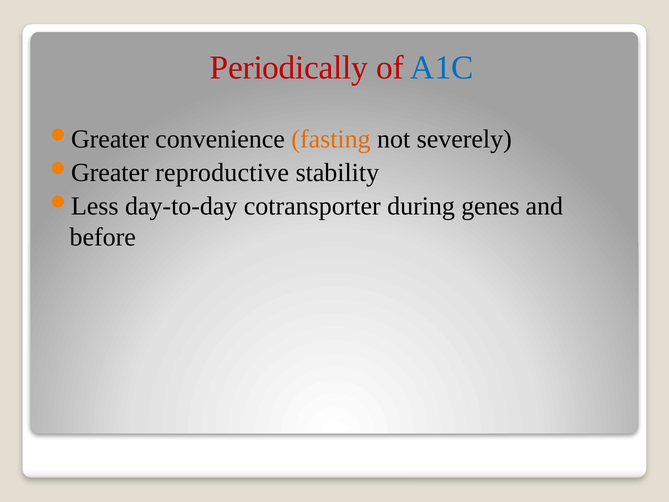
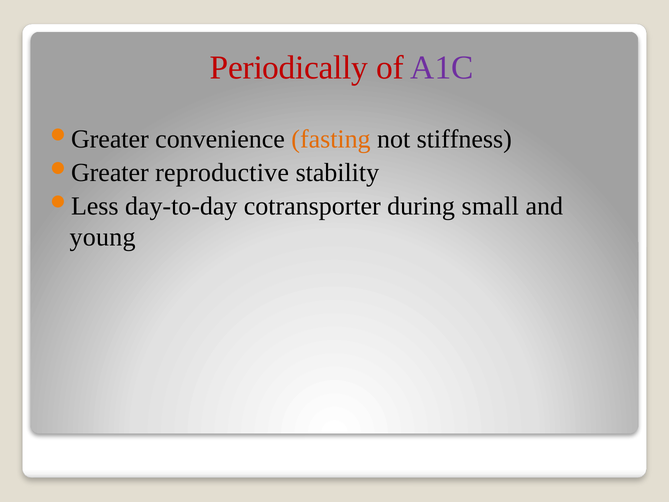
A1C colour: blue -> purple
severely: severely -> stiffness
genes: genes -> small
before: before -> young
